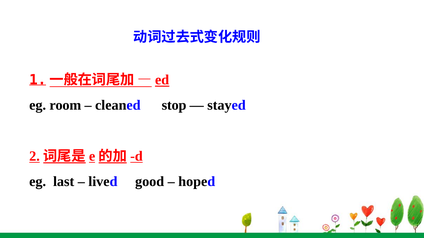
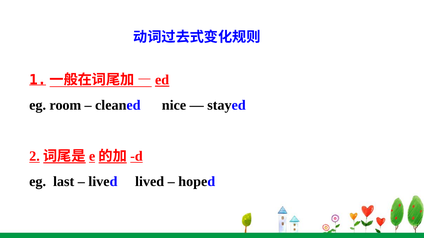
stop: stop -> nice
lived good: good -> lived
